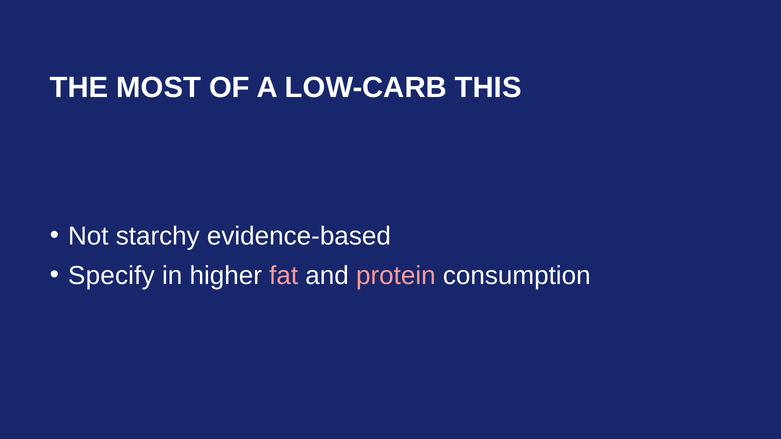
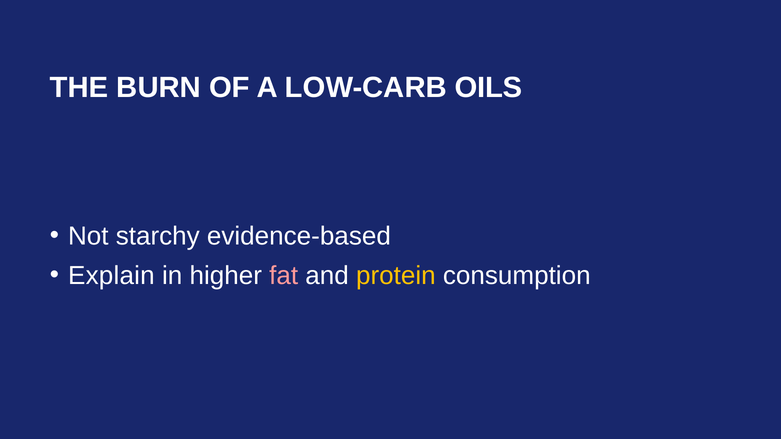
MOST: MOST -> BURN
THIS: THIS -> OILS
Specify: Specify -> Explain
protein colour: pink -> yellow
